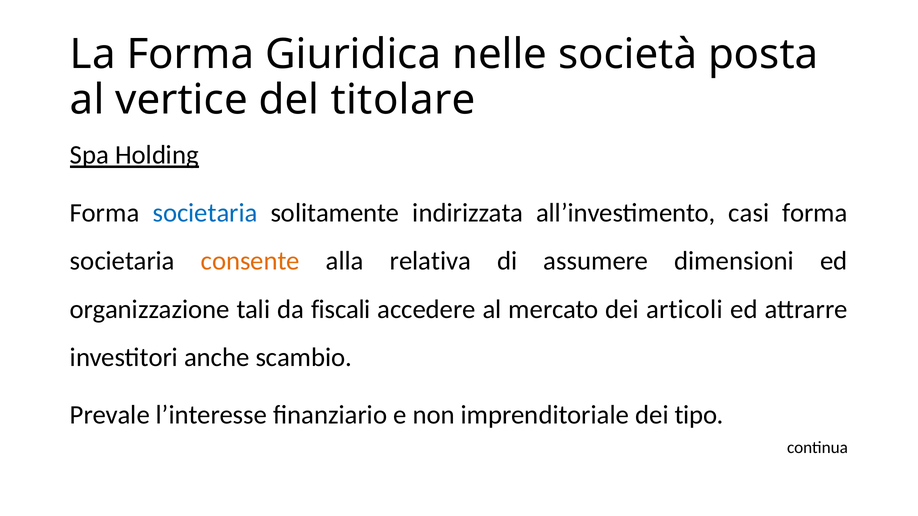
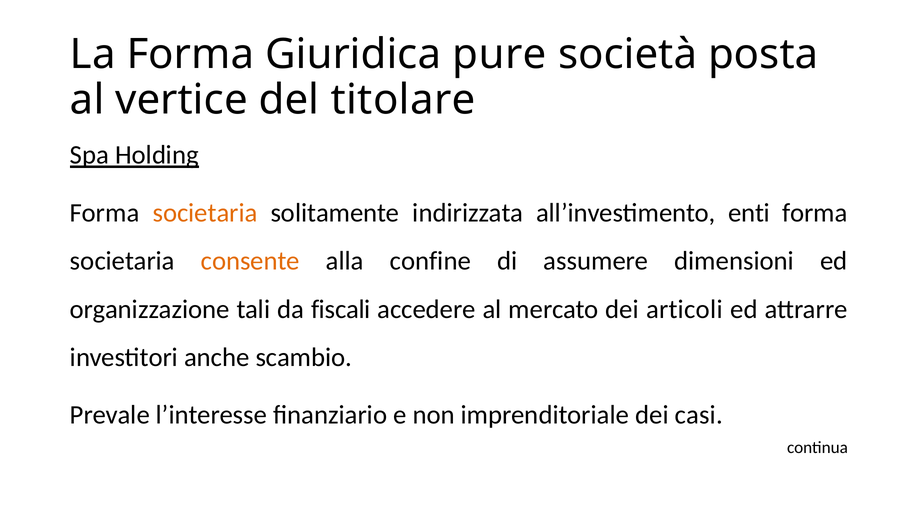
nelle: nelle -> pure
societaria at (205, 213) colour: blue -> orange
casi: casi -> enti
relativa: relativa -> confine
tipo: tipo -> casi
